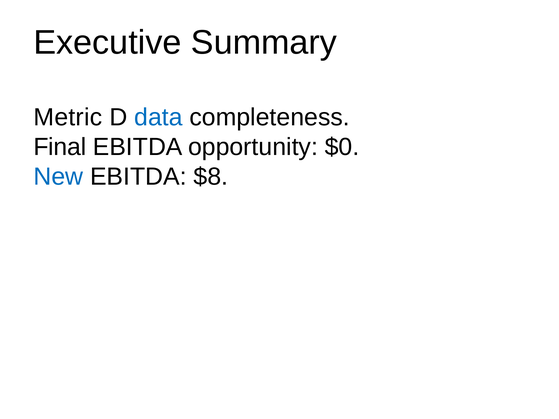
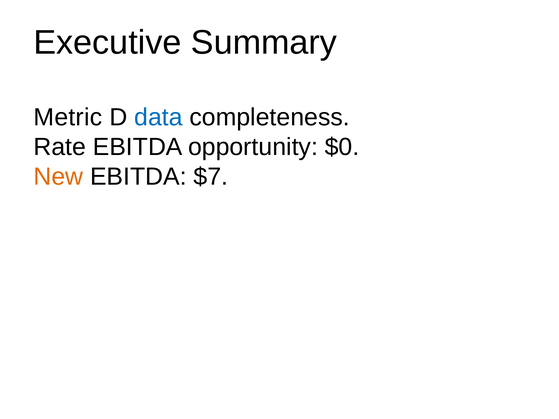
Final: Final -> Rate
New colour: blue -> orange
$8: $8 -> $7
